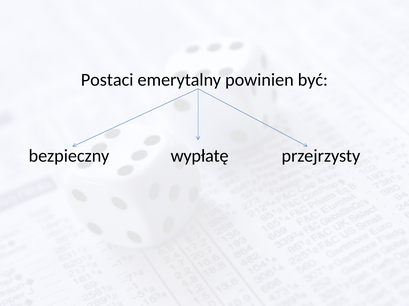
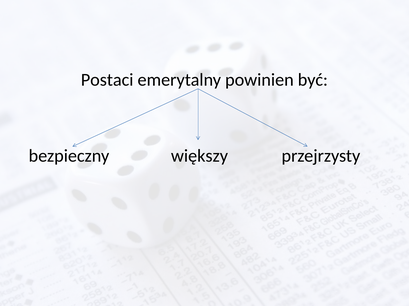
wypłatę: wypłatę -> większy
